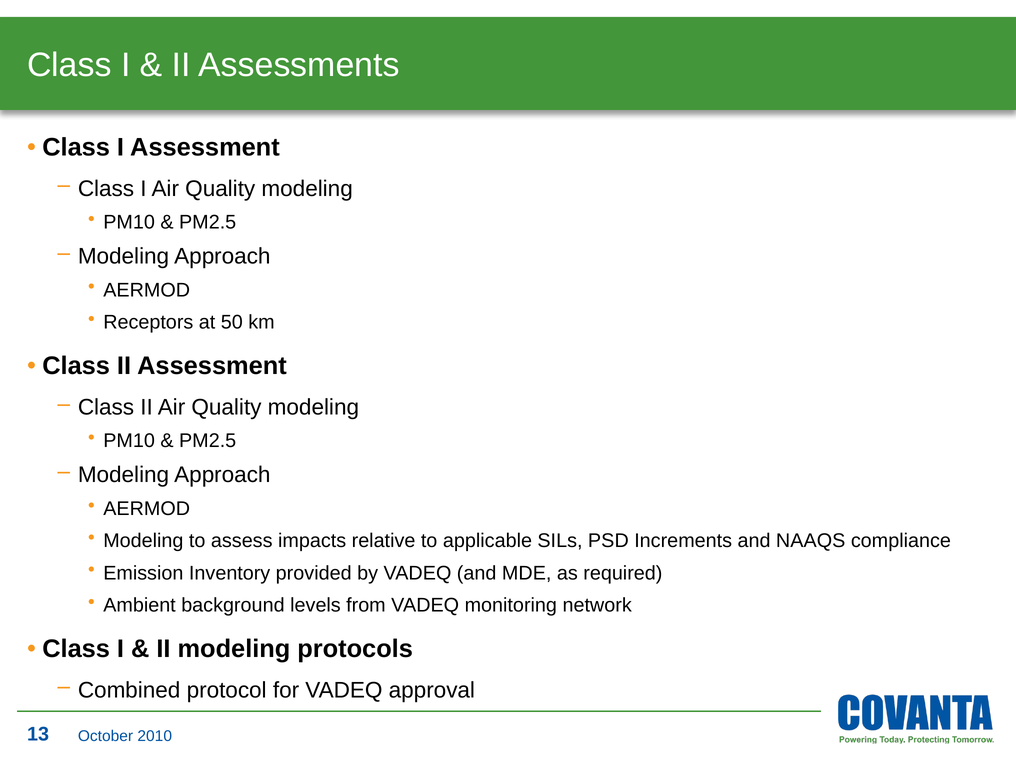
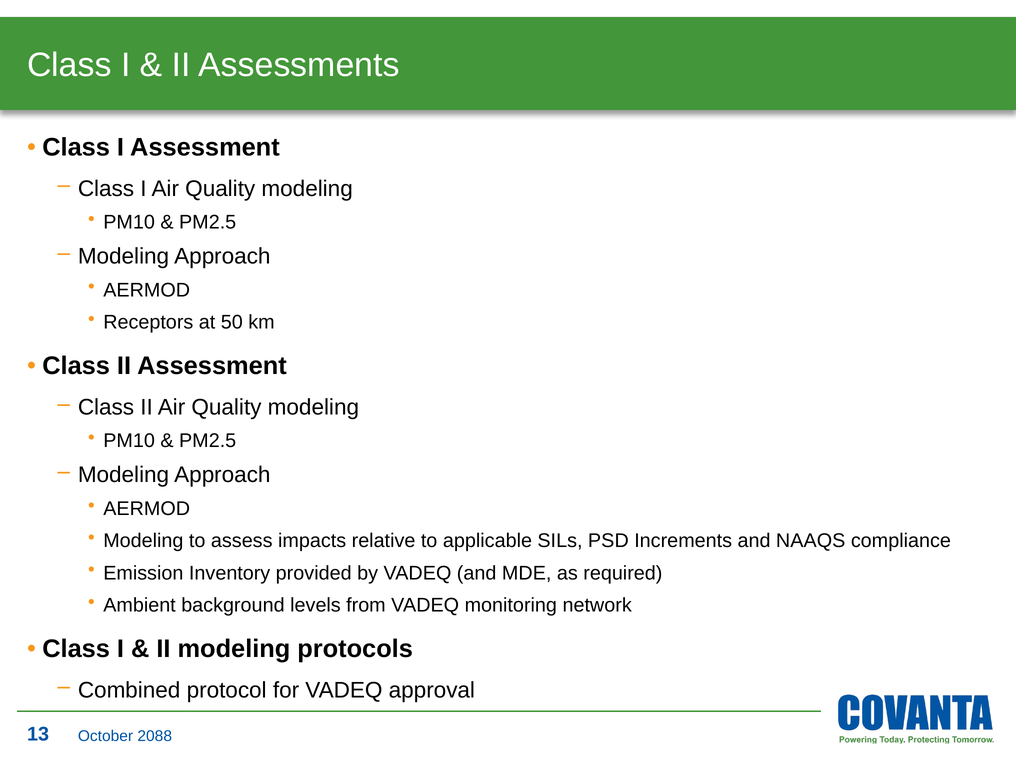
2010: 2010 -> 2088
